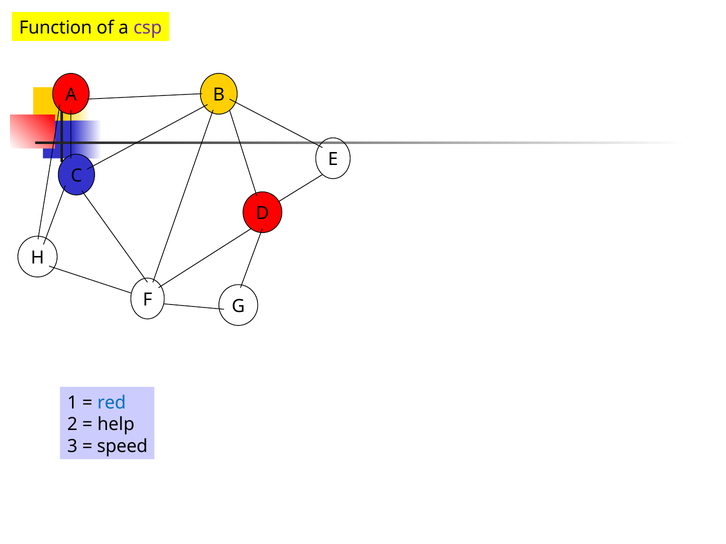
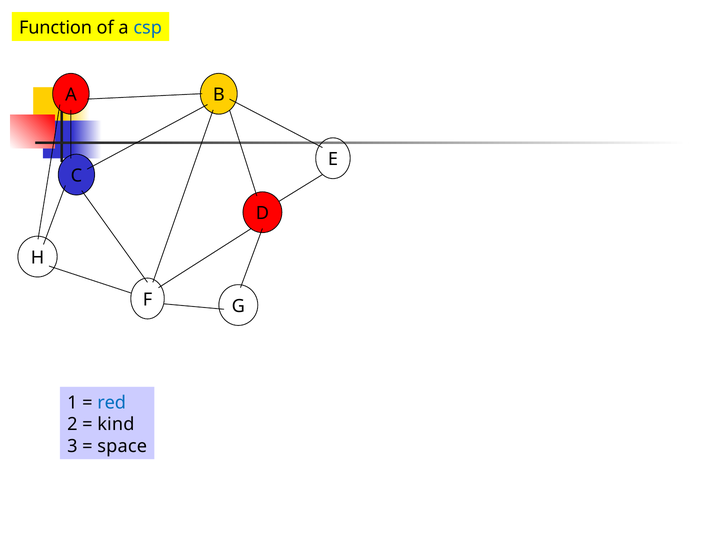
csp colour: purple -> blue
help: help -> kind
speed: speed -> space
